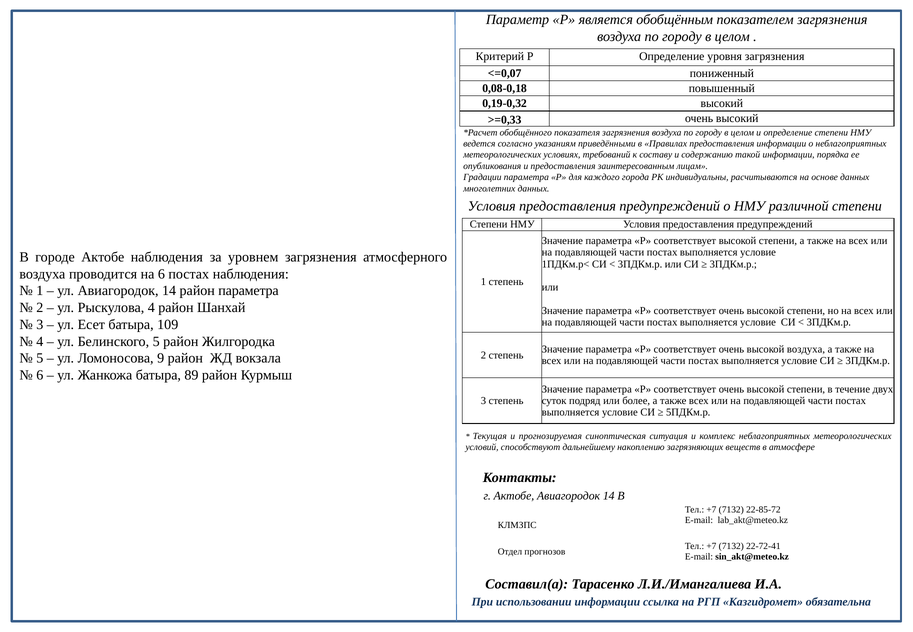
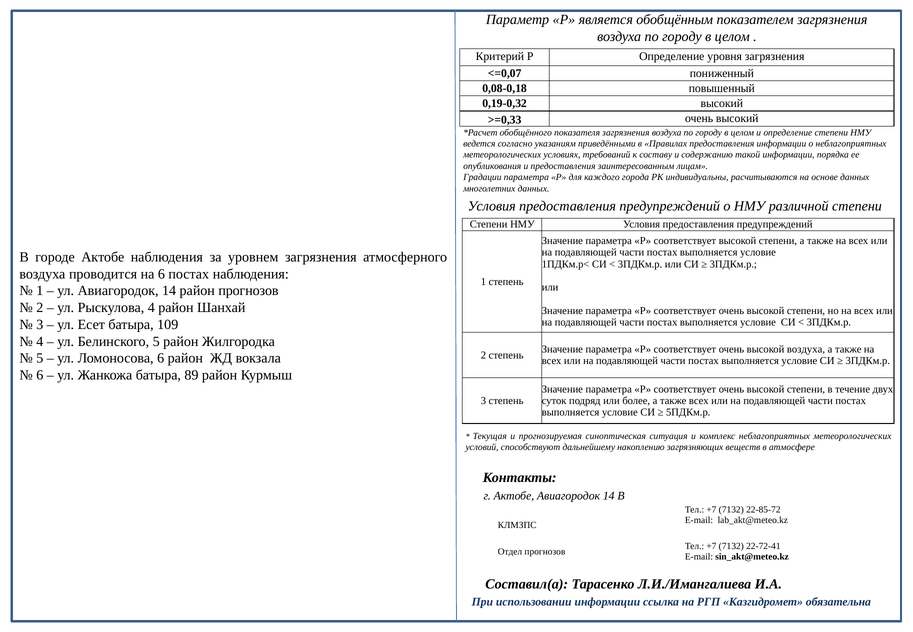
район параметра: параметра -> прогнозов
Ломоносова 9: 9 -> 6
